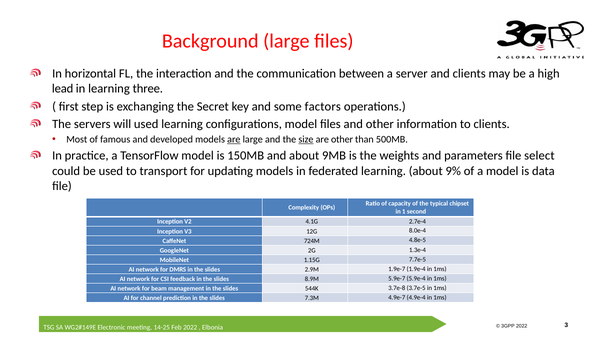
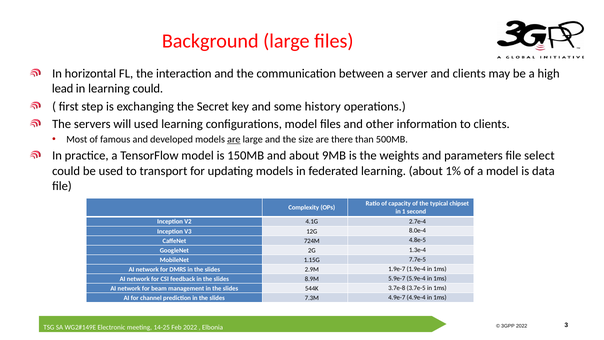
learning three: three -> could
factors: factors -> history
size underline: present -> none
are other: other -> there
9%: 9% -> 1%
